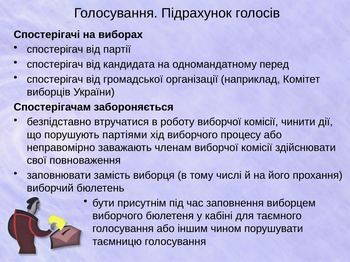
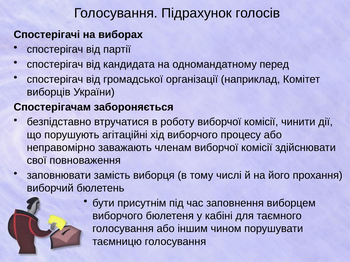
партіями: партіями -> агітаційні
